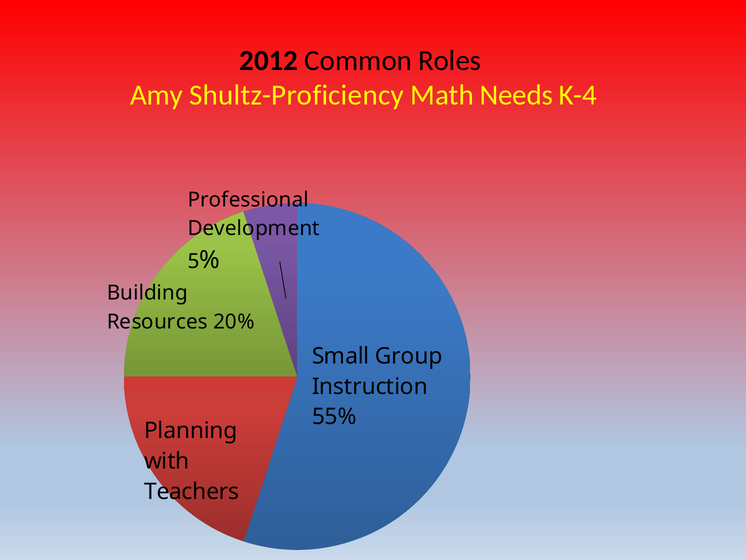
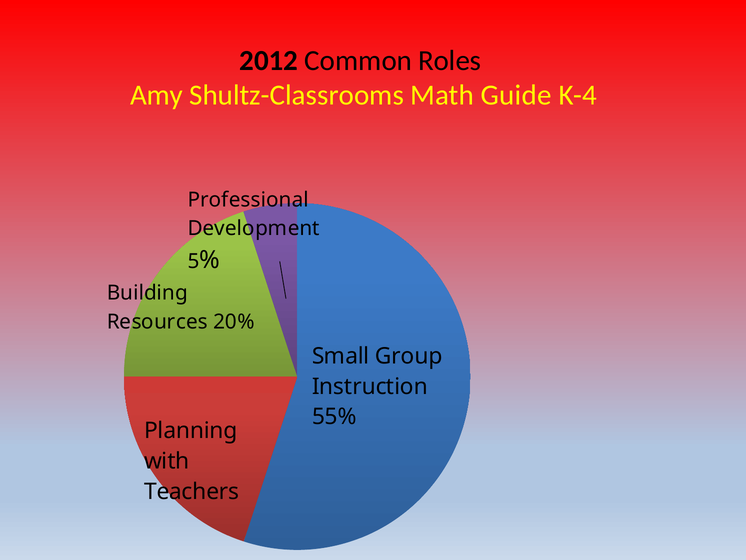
Shultz-Proficiency: Shultz-Proficiency -> Shultz-Classrooms
Needs: Needs -> Guide
